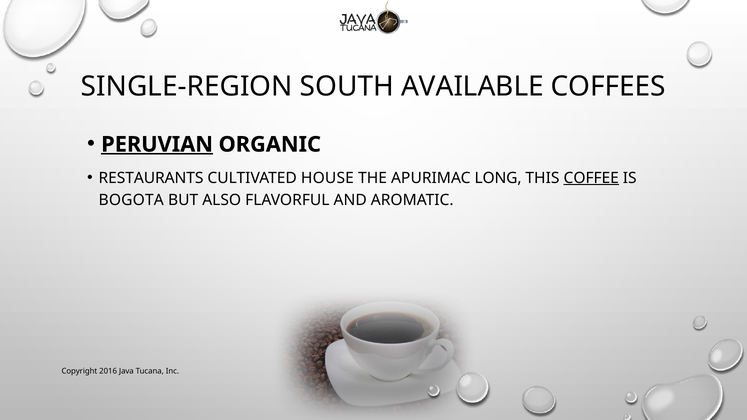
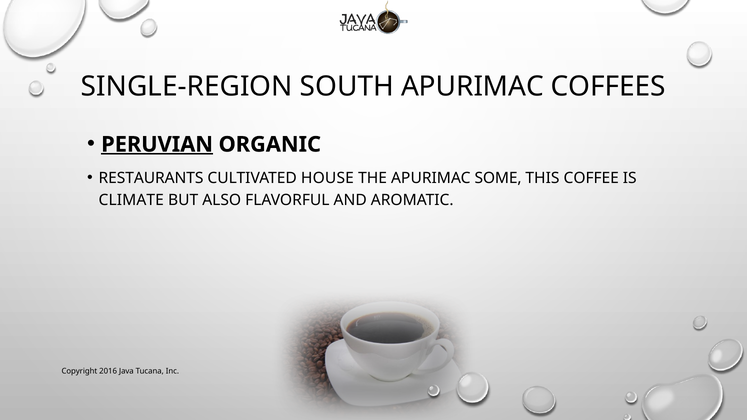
SOUTH AVAILABLE: AVAILABLE -> APURIMAC
LONG: LONG -> SOME
COFFEE underline: present -> none
BOGOTA: BOGOTA -> CLIMATE
